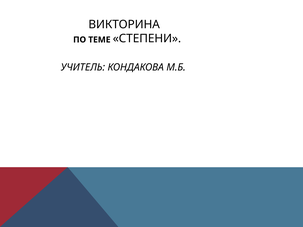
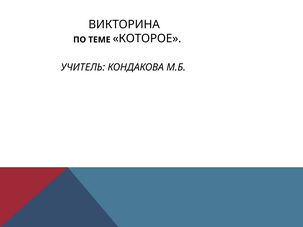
СТЕПЕНИ: СТЕПЕНИ -> КОТОРОЕ
